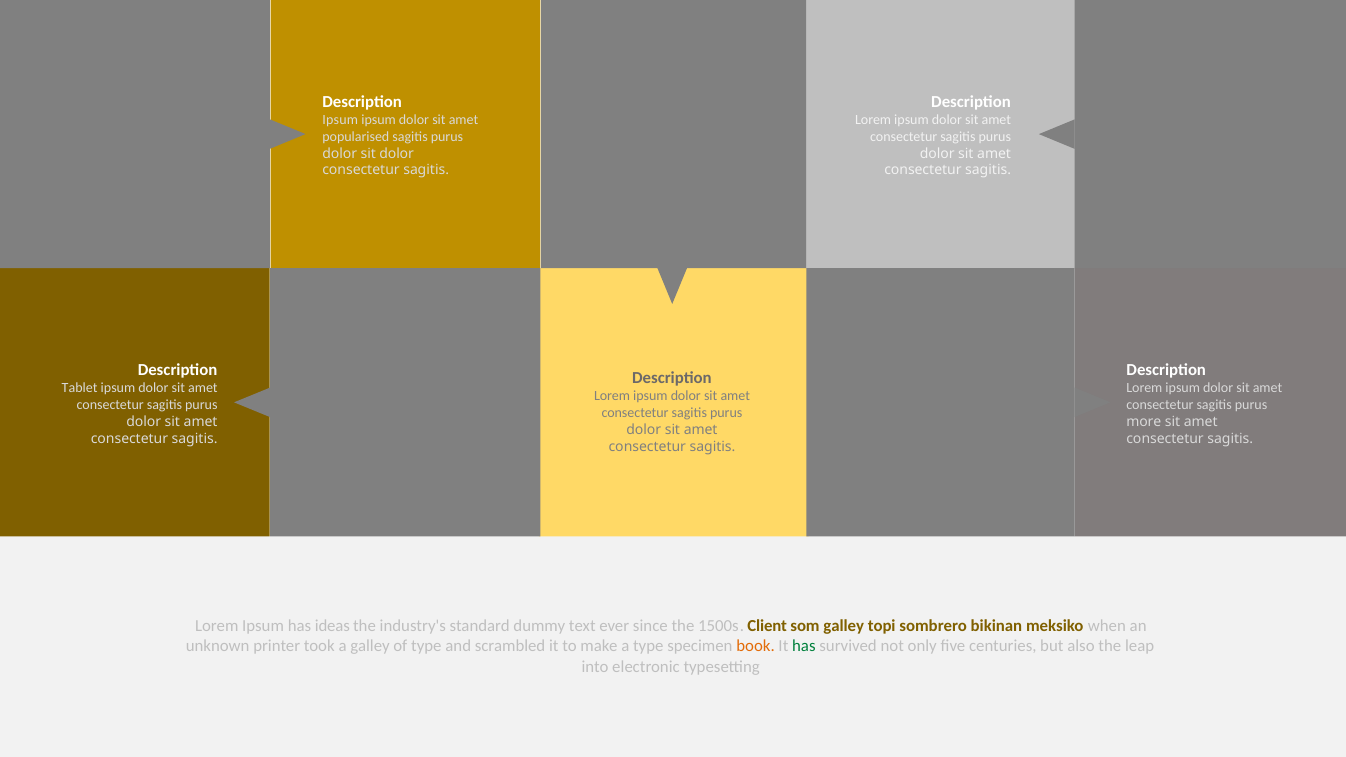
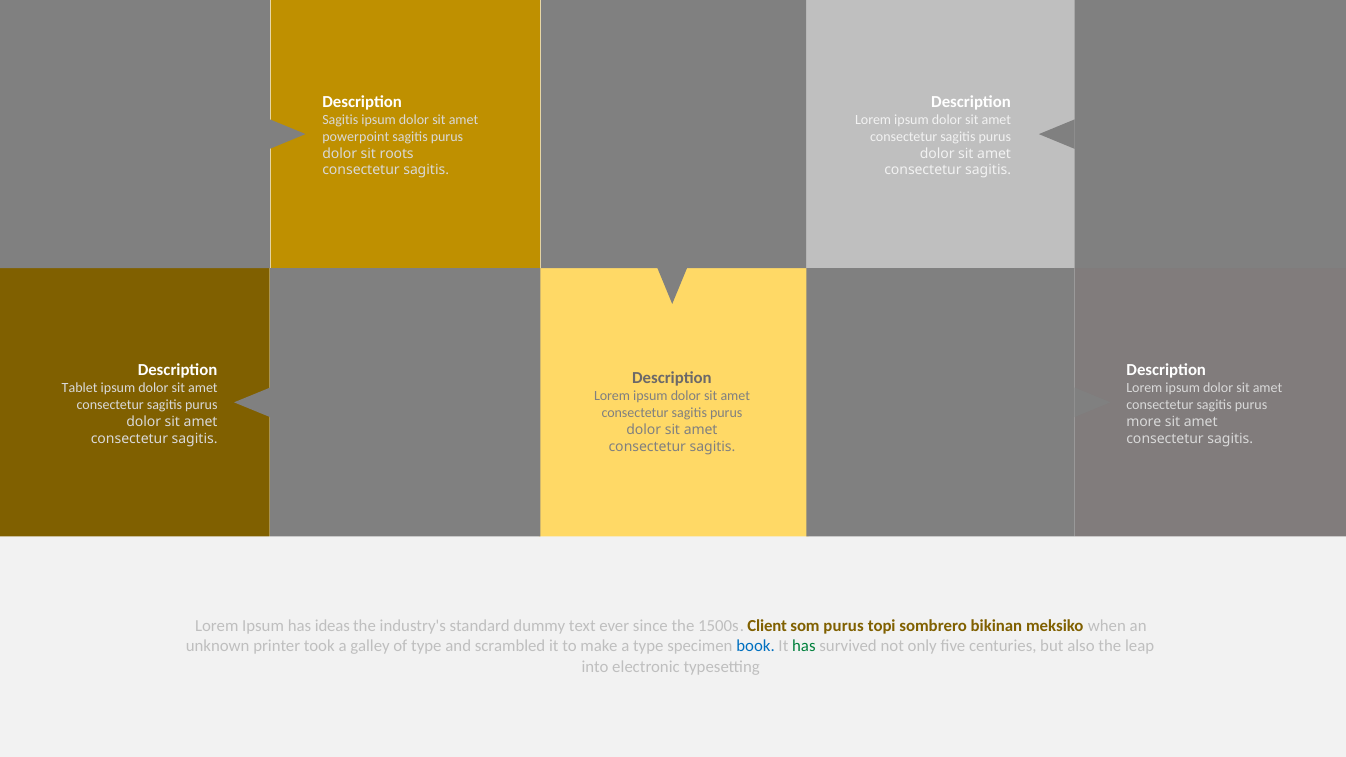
Ipsum at (340, 120): Ipsum -> Sagitis
popularised: popularised -> powerpoint
sit dolor: dolor -> roots
som galley: galley -> purus
book colour: orange -> blue
